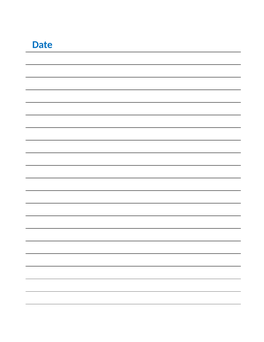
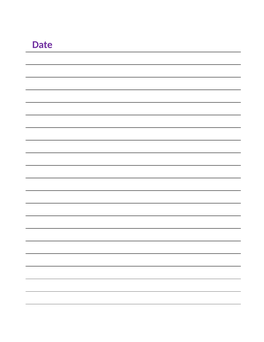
Date colour: blue -> purple
